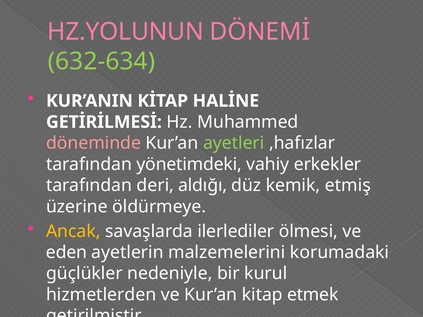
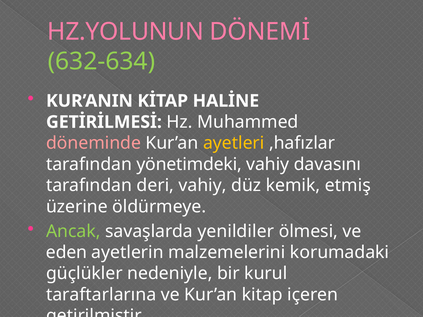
ayetleri colour: light green -> yellow
erkekler: erkekler -> davasını
deri aldığı: aldığı -> vahiy
Ancak colour: yellow -> light green
ilerlediler: ilerlediler -> yenildiler
hizmetlerden: hizmetlerden -> taraftarlarına
etmek: etmek -> içeren
